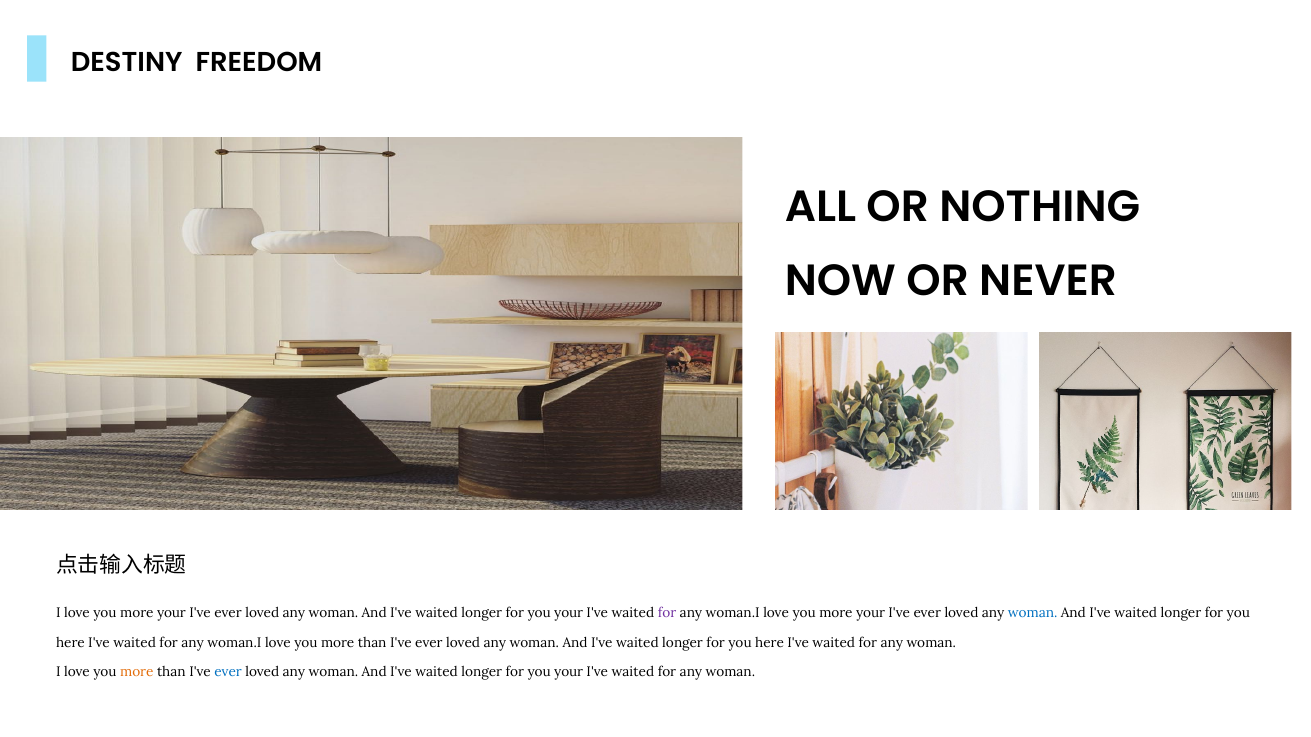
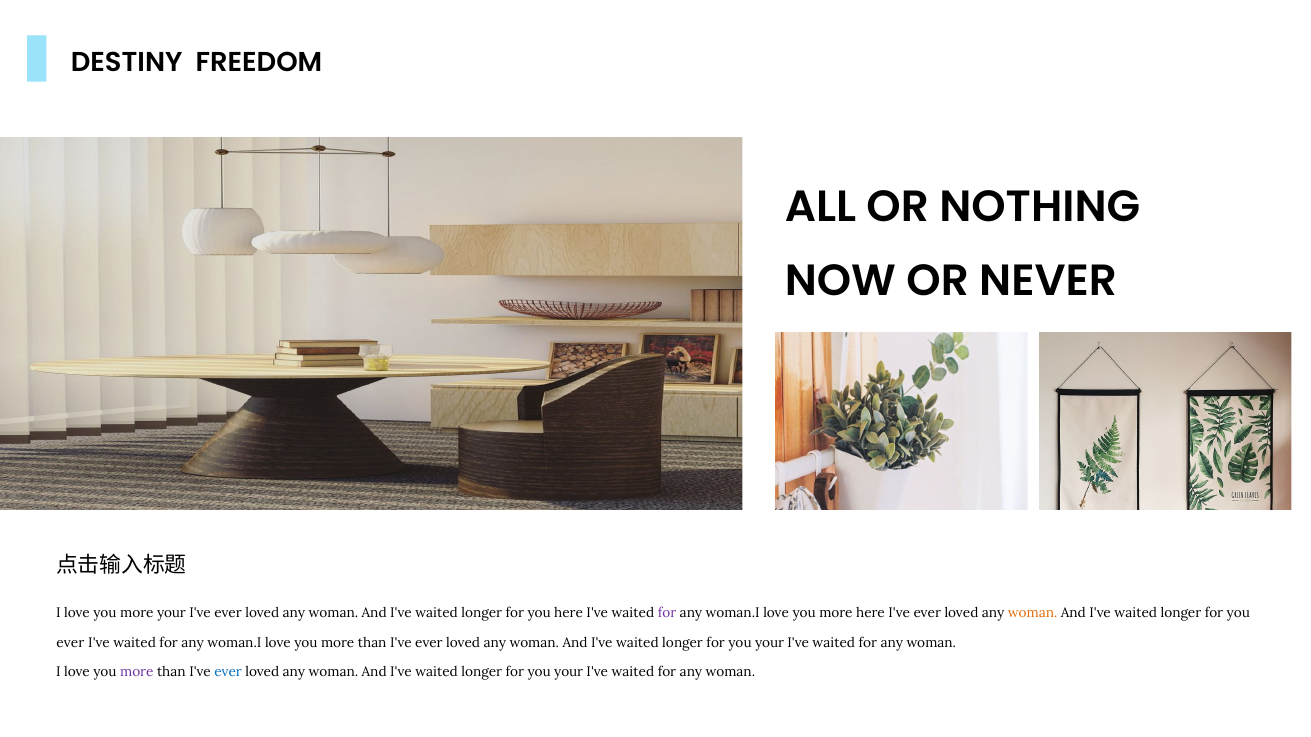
your at (569, 614): your -> here
your at (871, 614): your -> here
woman at (1033, 614) colour: blue -> orange
here at (70, 643): here -> ever
here at (770, 643): here -> your
more at (137, 673) colour: orange -> purple
